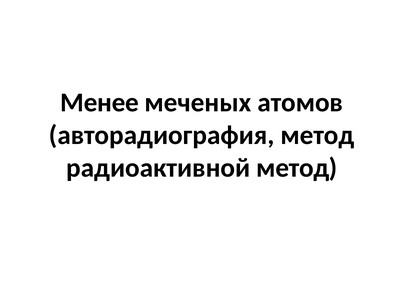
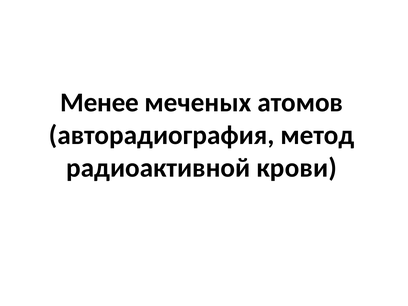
радиоактивной метод: метод -> крови
